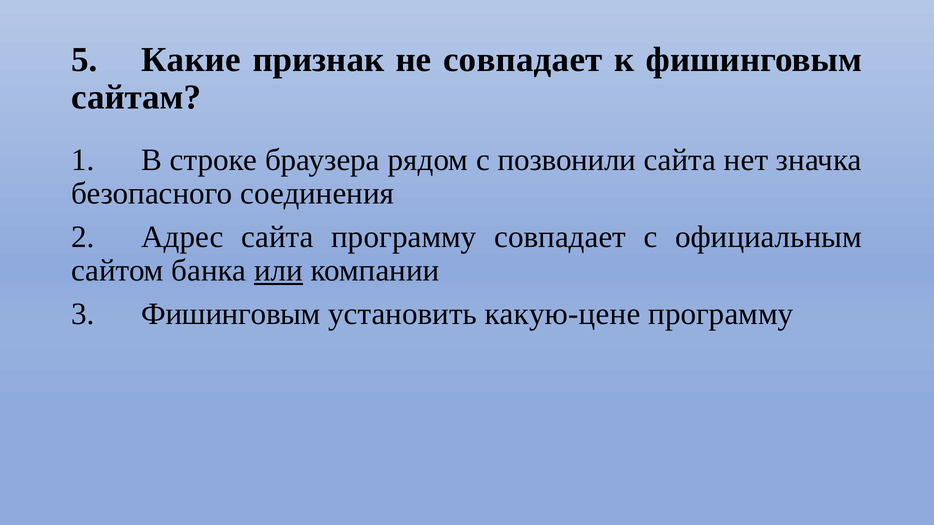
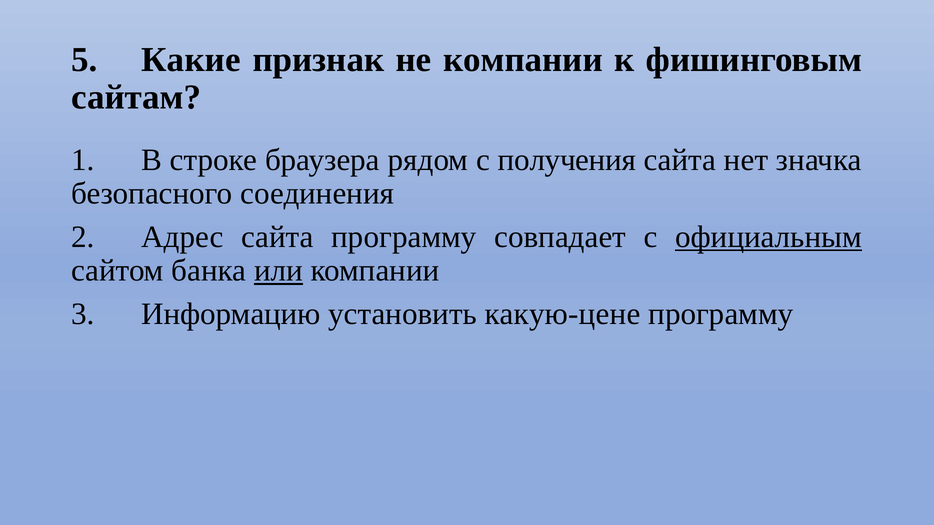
не совпадает: совпадает -> компании
позвонили: позвонили -> получения
официальным underline: none -> present
3 Фишинговым: Фишинговым -> Информацию
